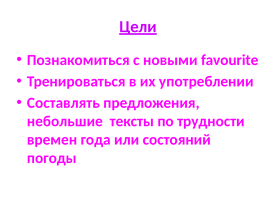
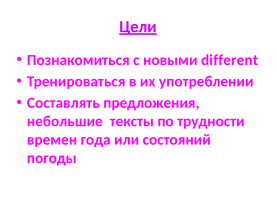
favourite: favourite -> different
